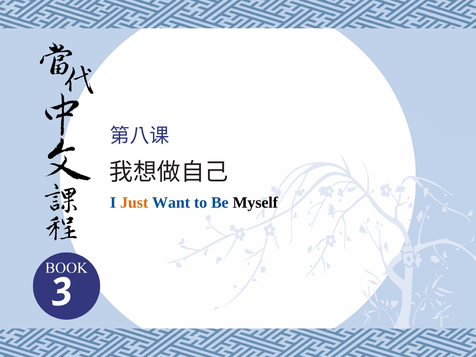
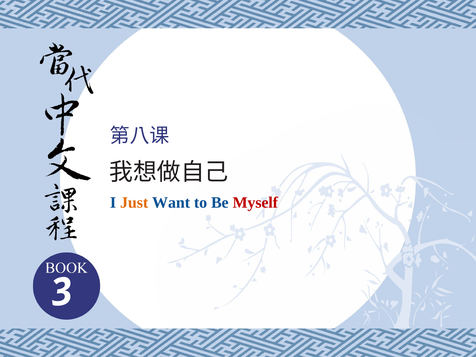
Myself colour: black -> red
